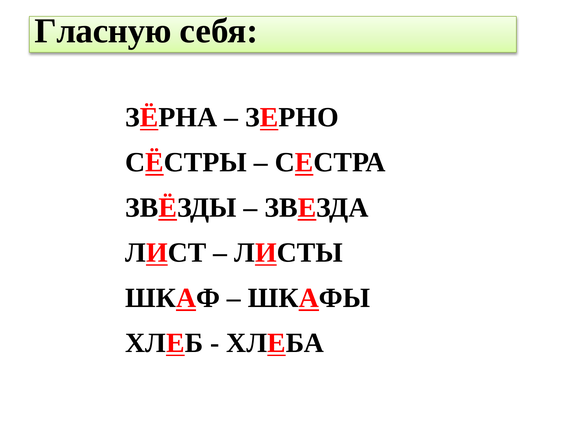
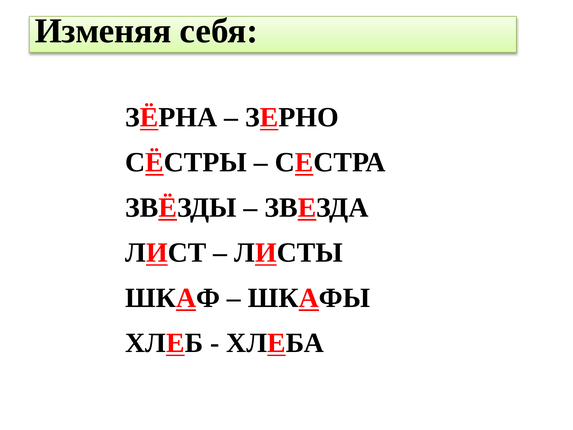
Гласную: Гласную -> Изменяя
